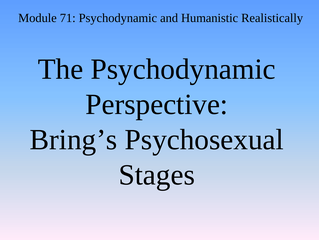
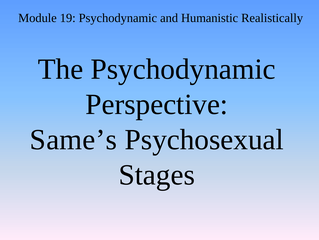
71: 71 -> 19
Bring’s: Bring’s -> Same’s
